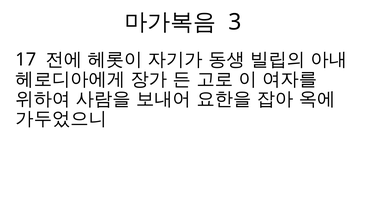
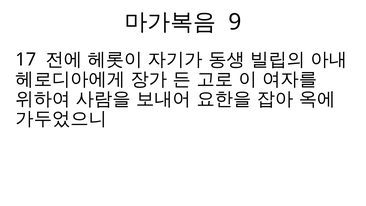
3: 3 -> 9
